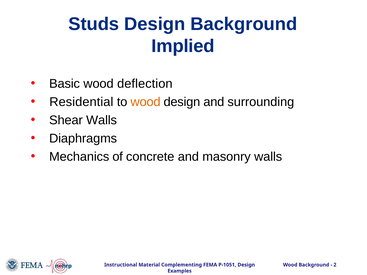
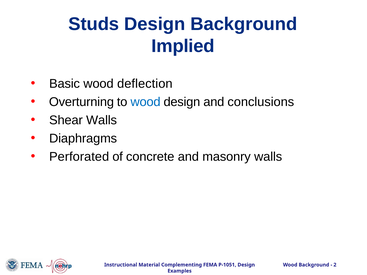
Residential: Residential -> Overturning
wood at (146, 102) colour: orange -> blue
surrounding: surrounding -> conclusions
Mechanics: Mechanics -> Perforated
